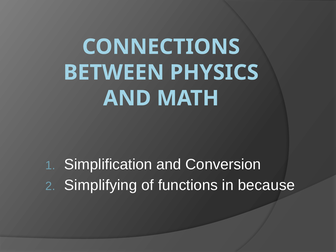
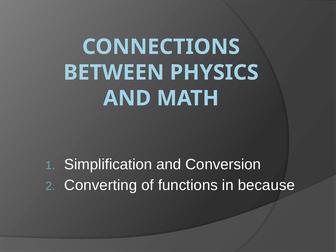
Simplifying: Simplifying -> Converting
